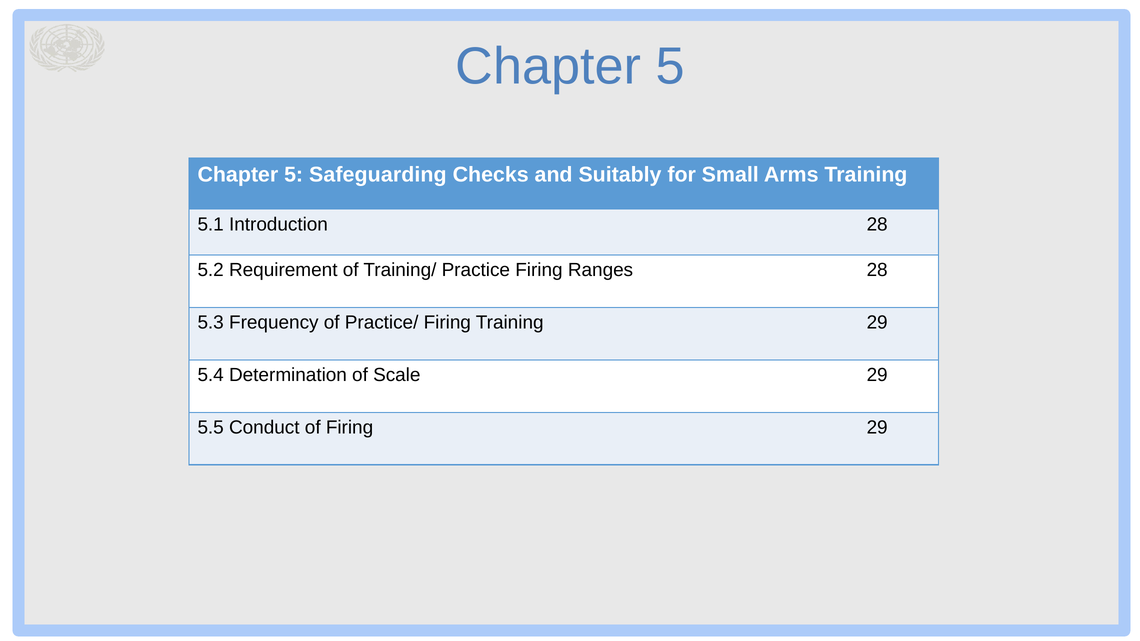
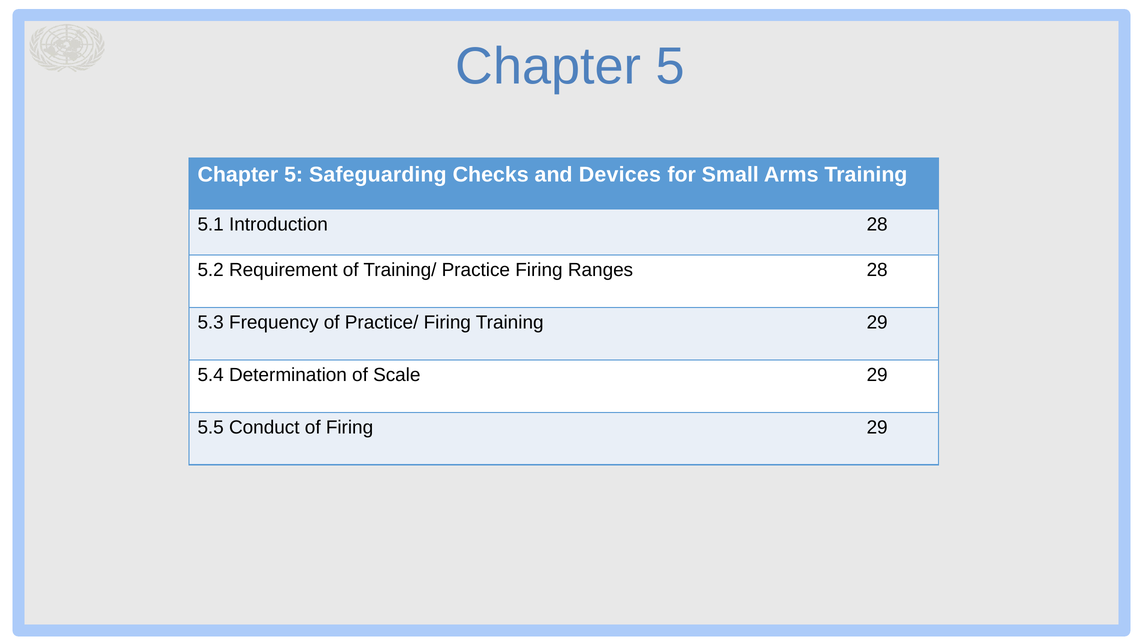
Suitably: Suitably -> Devices
